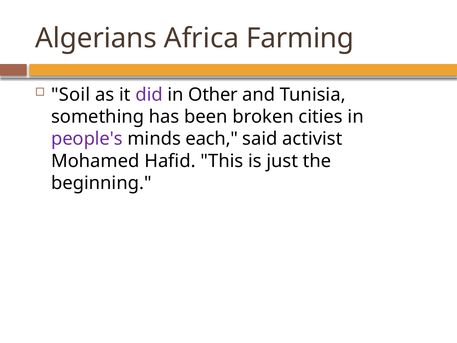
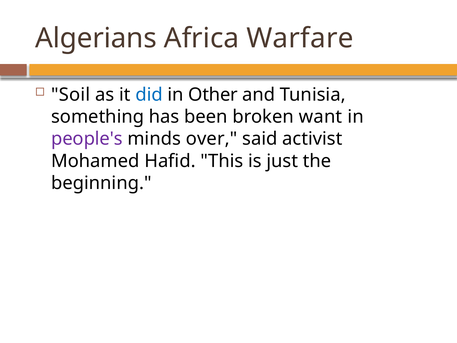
Farming: Farming -> Warfare
did colour: purple -> blue
cities: cities -> want
each: each -> over
